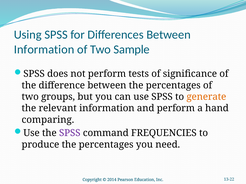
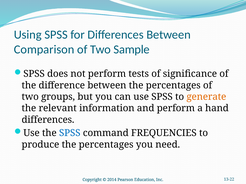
Information at (44, 50): Information -> Comparison
comparing at (48, 120): comparing -> differences
SPSS at (70, 133) colour: purple -> blue
